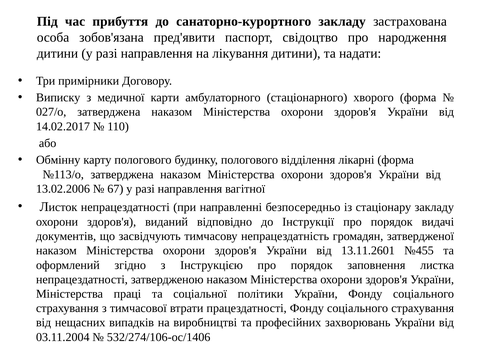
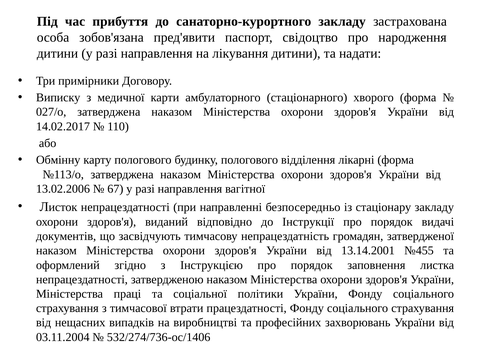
13.11.2601: 13.11.2601 -> 13.14.2001
532/274/106-ос/1406: 532/274/106-ос/1406 -> 532/274/736-ос/1406
